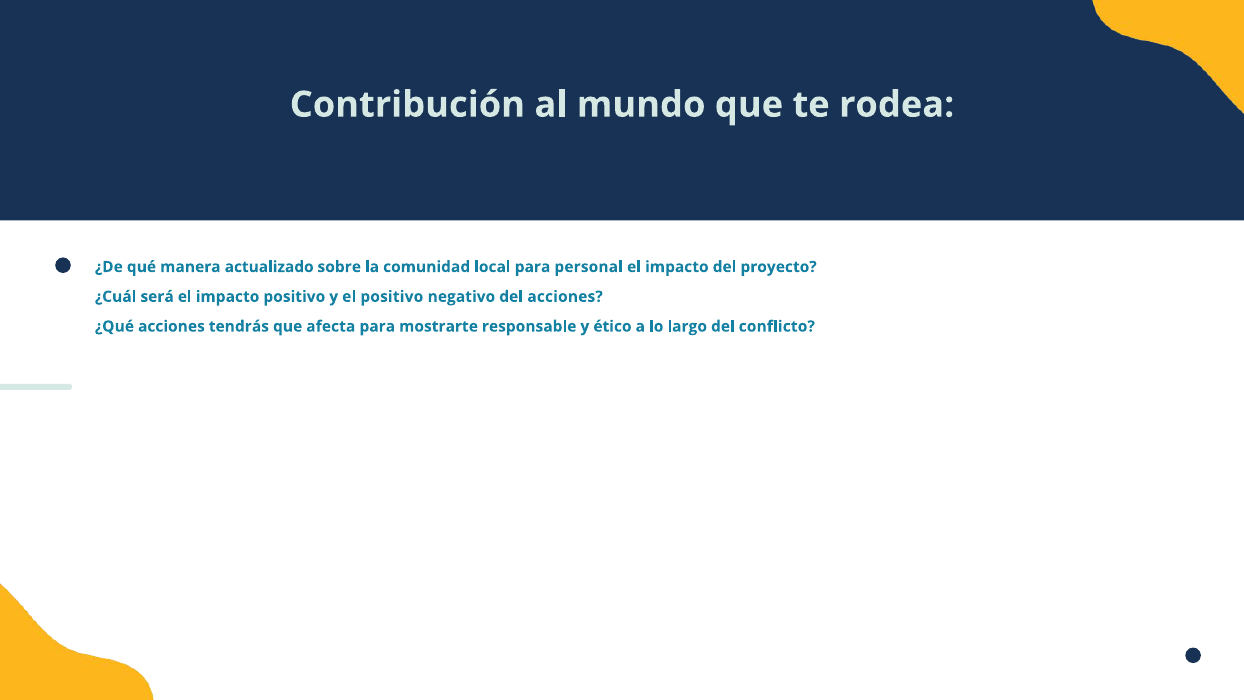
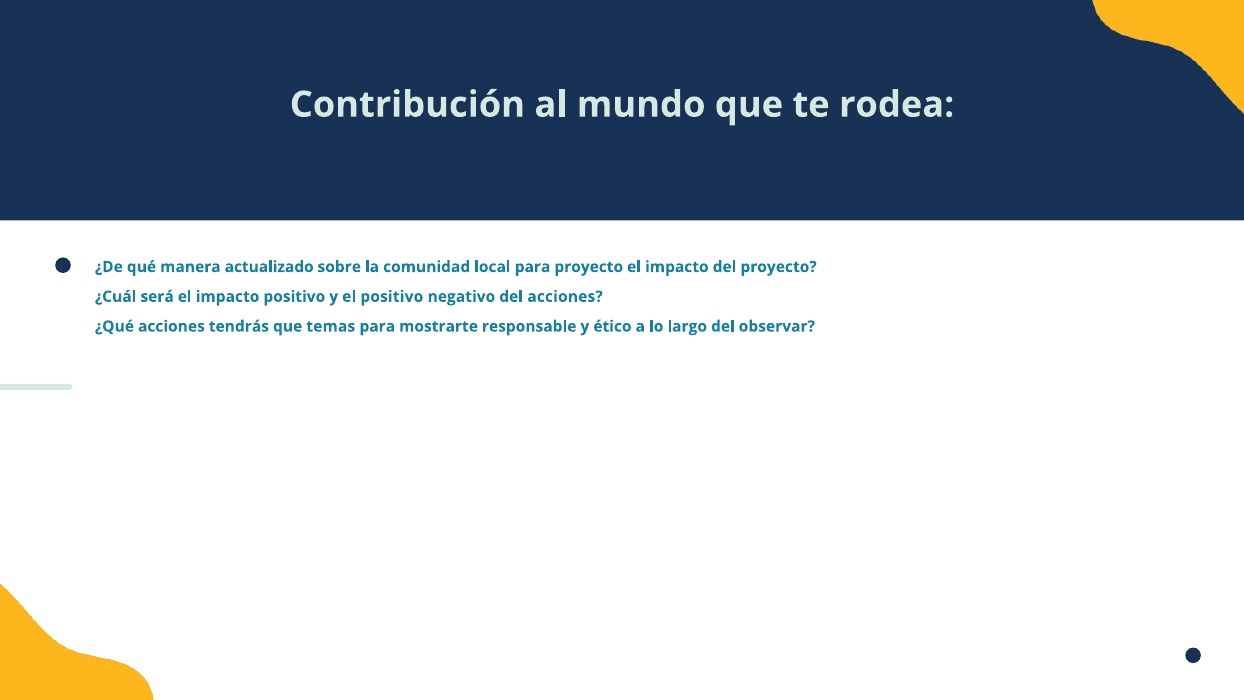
para personal: personal -> proyecto
afecta: afecta -> temas
conflicto: conflicto -> observar
